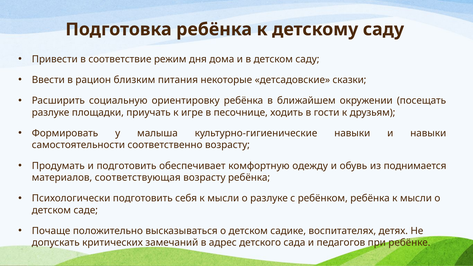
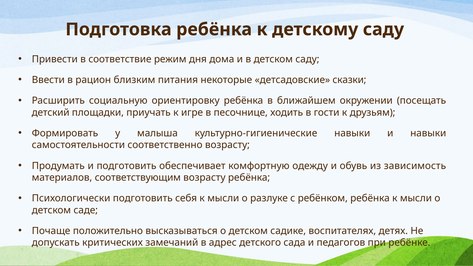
разлуке at (51, 113): разлуке -> детский
поднимается: поднимается -> зависимость
соответствующая: соответствующая -> соответствующим
